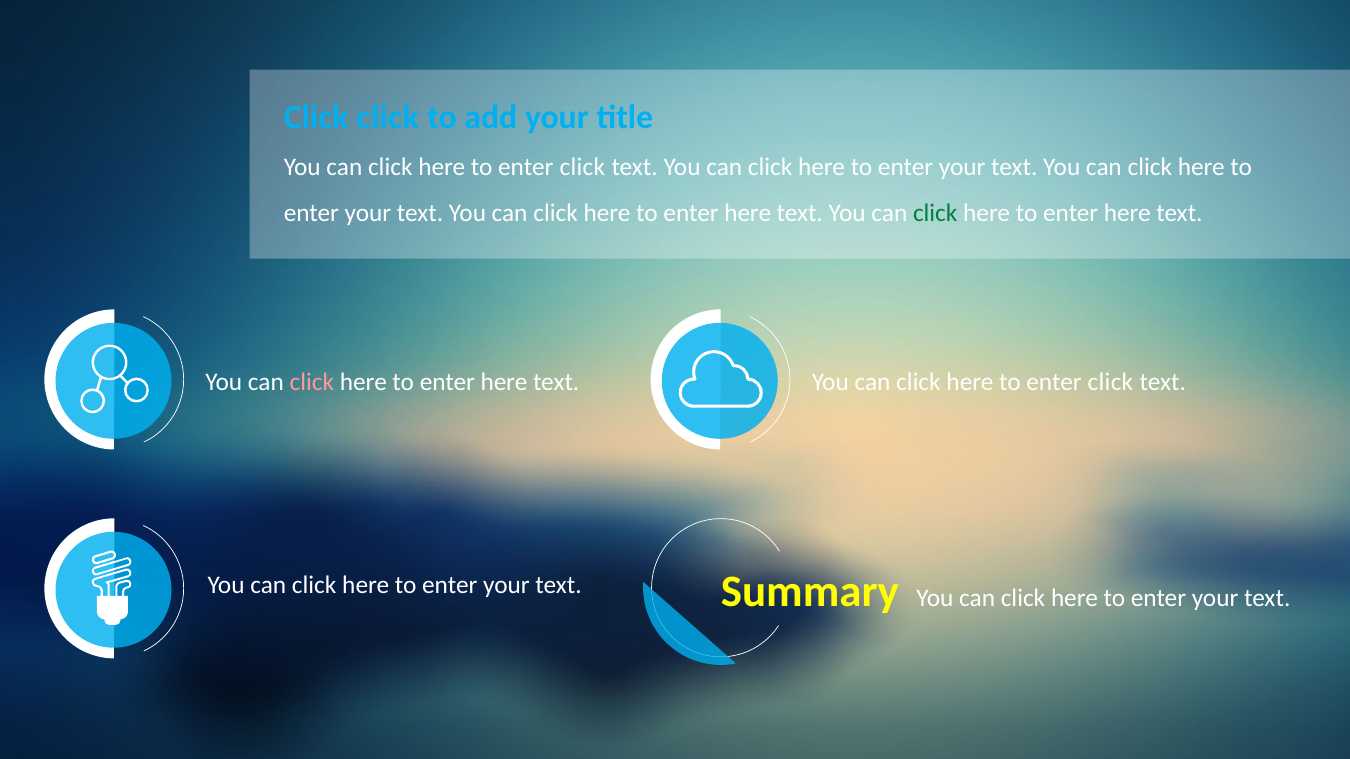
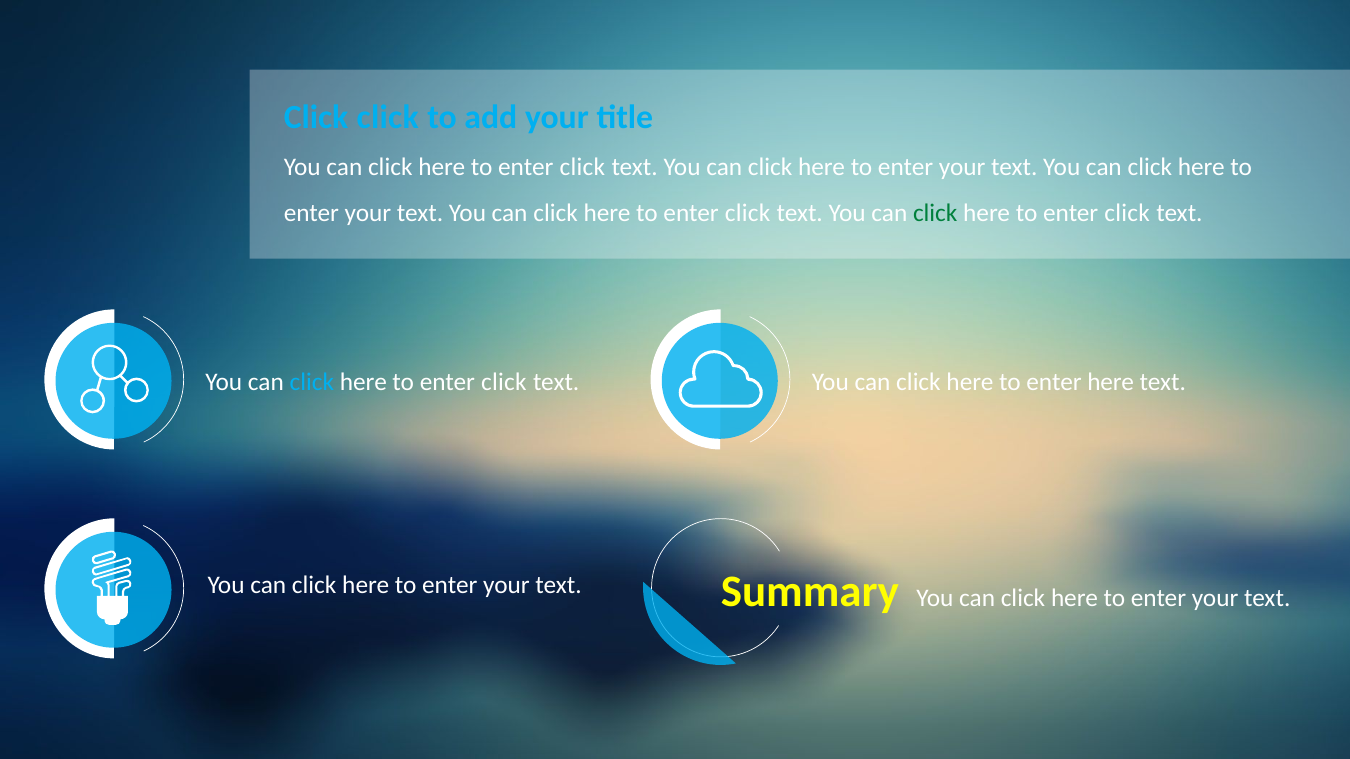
here at (748, 213): here -> click
here at (1127, 213): here -> click
click at (312, 382) colour: pink -> light blue
here at (504, 382): here -> click
click at (1110, 382): click -> here
